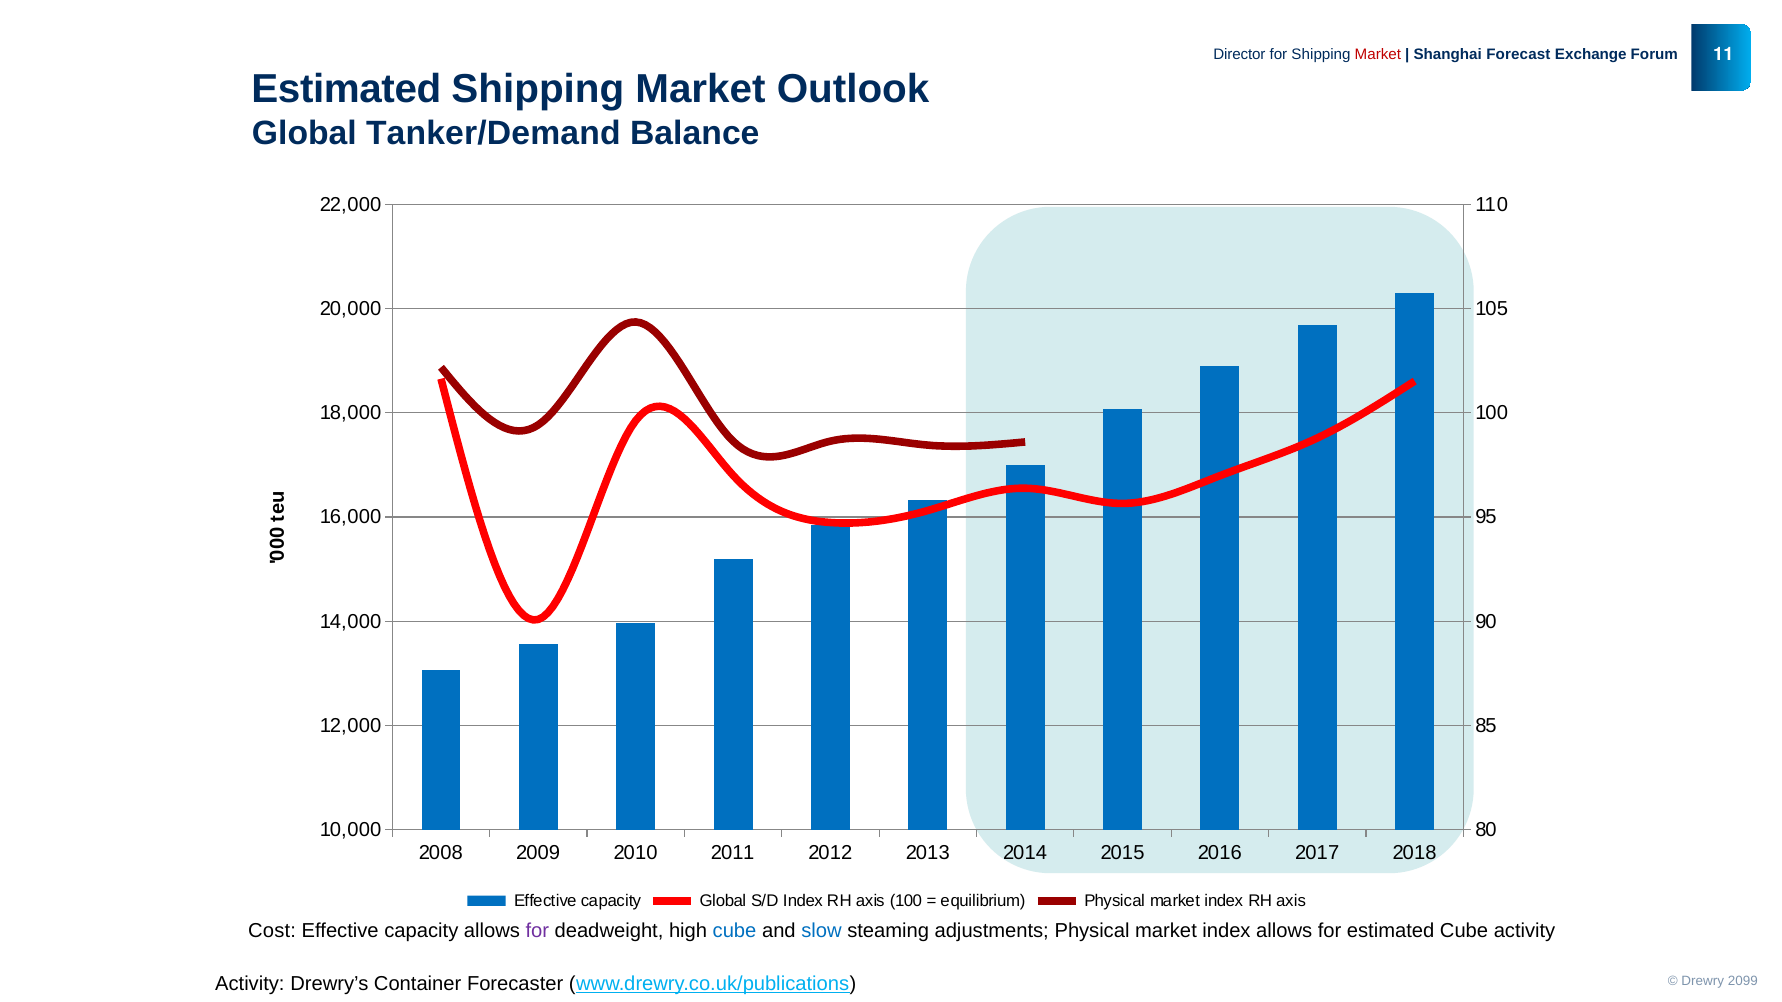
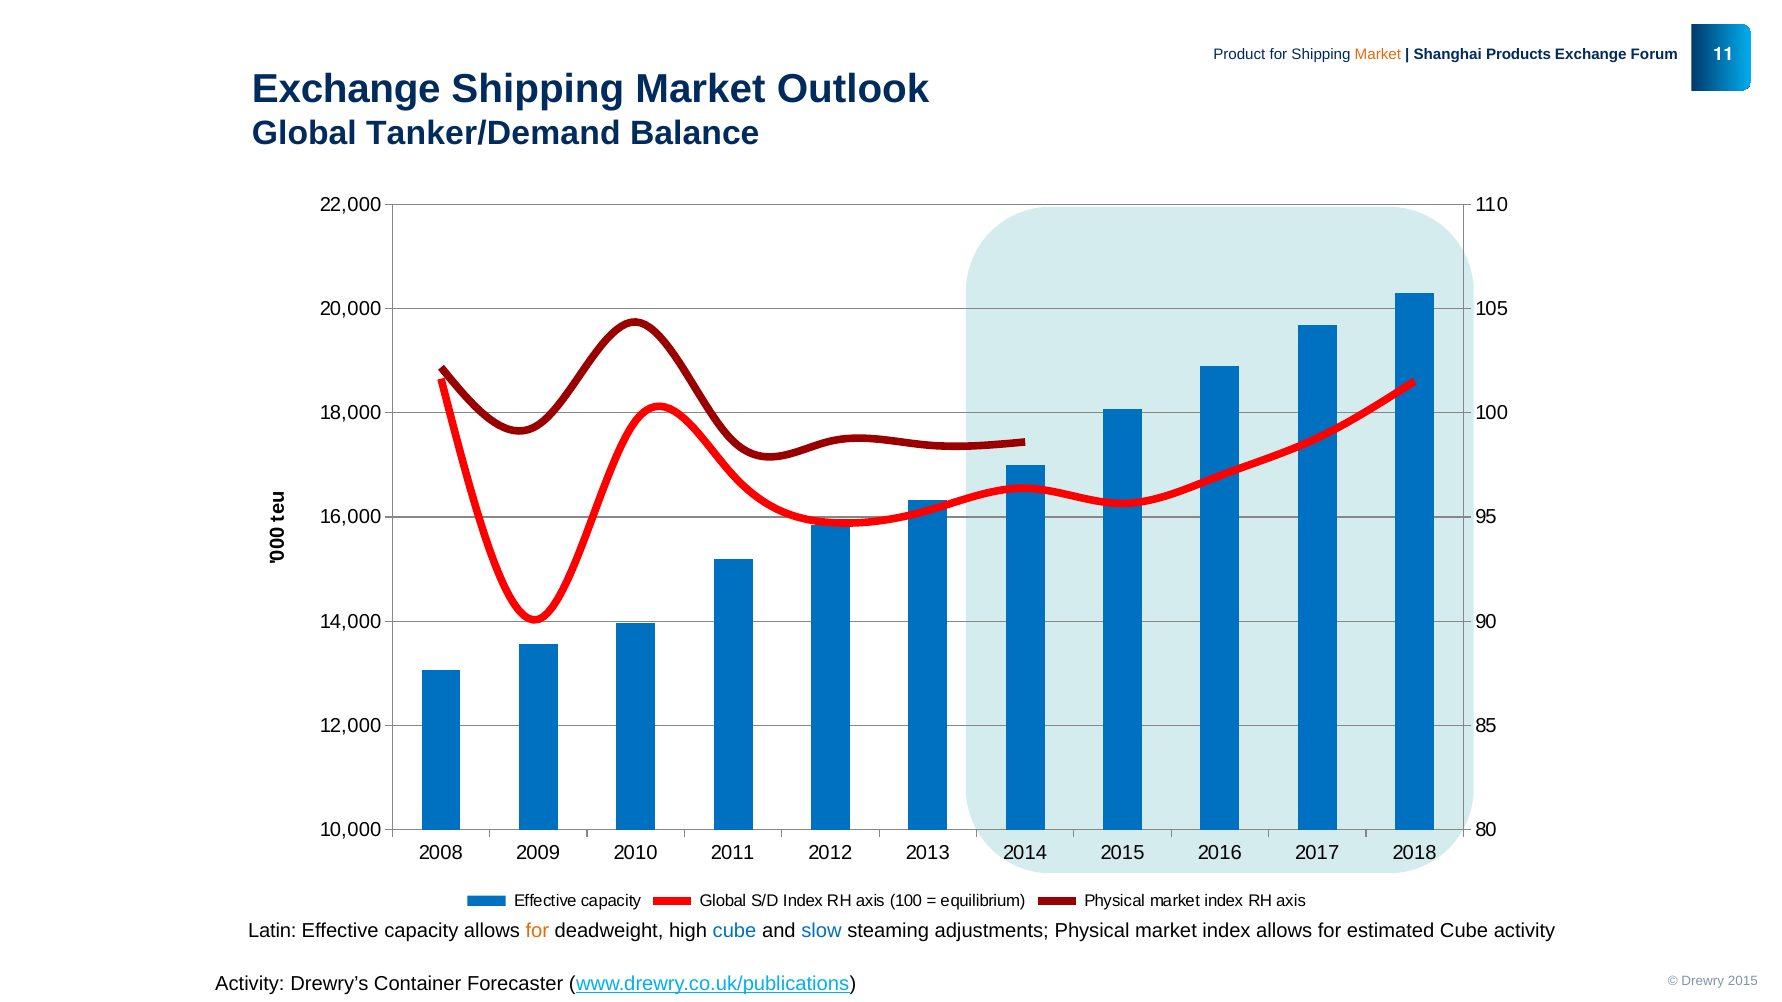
Director: Director -> Product
Market at (1378, 55) colour: red -> orange
Forecast: Forecast -> Products
Estimated at (346, 89): Estimated -> Exchange
Cost: Cost -> Latin
for at (537, 931) colour: purple -> orange
2099 at (1743, 981): 2099 -> 2015
